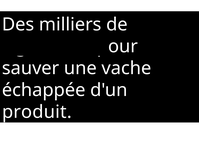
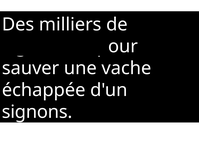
produit: produit -> signons
